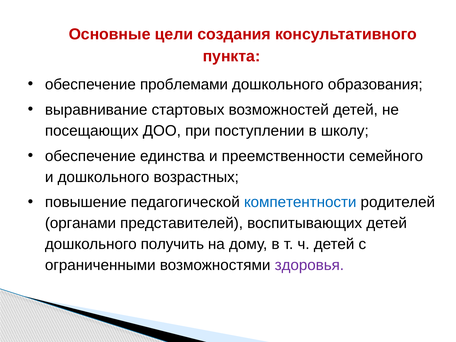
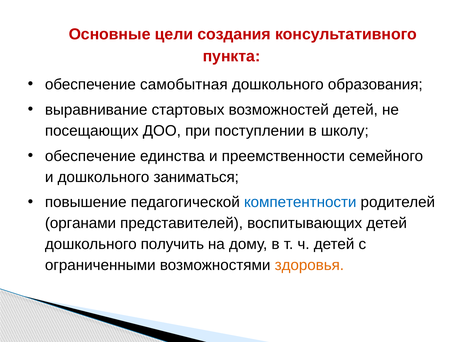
проблемами: проблемами -> самобытная
возрастных: возрастных -> заниматься
здоровья colour: purple -> orange
